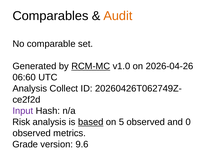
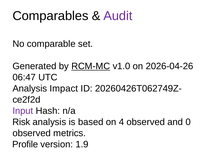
Audit colour: orange -> purple
06:60: 06:60 -> 06:47
Collect: Collect -> Impact
based underline: present -> none
5: 5 -> 4
Grade: Grade -> Profile
9.6: 9.6 -> 1.9
